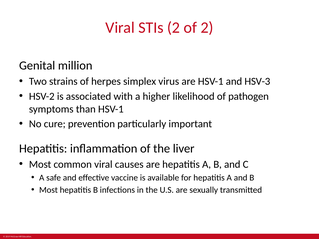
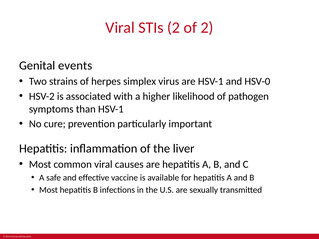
million: million -> events
HSV-3: HSV-3 -> HSV-0
